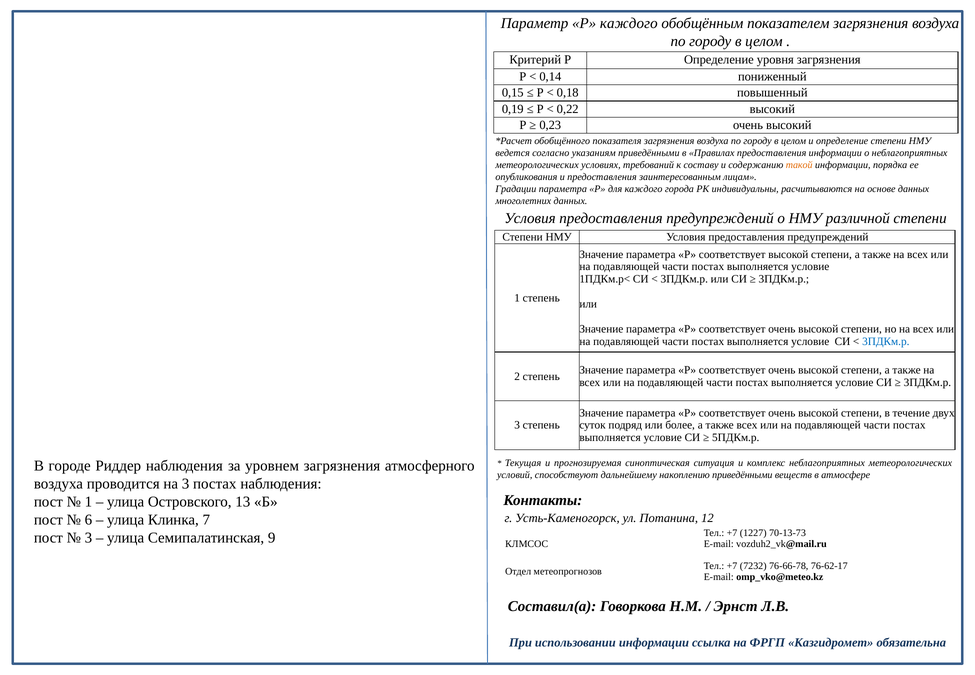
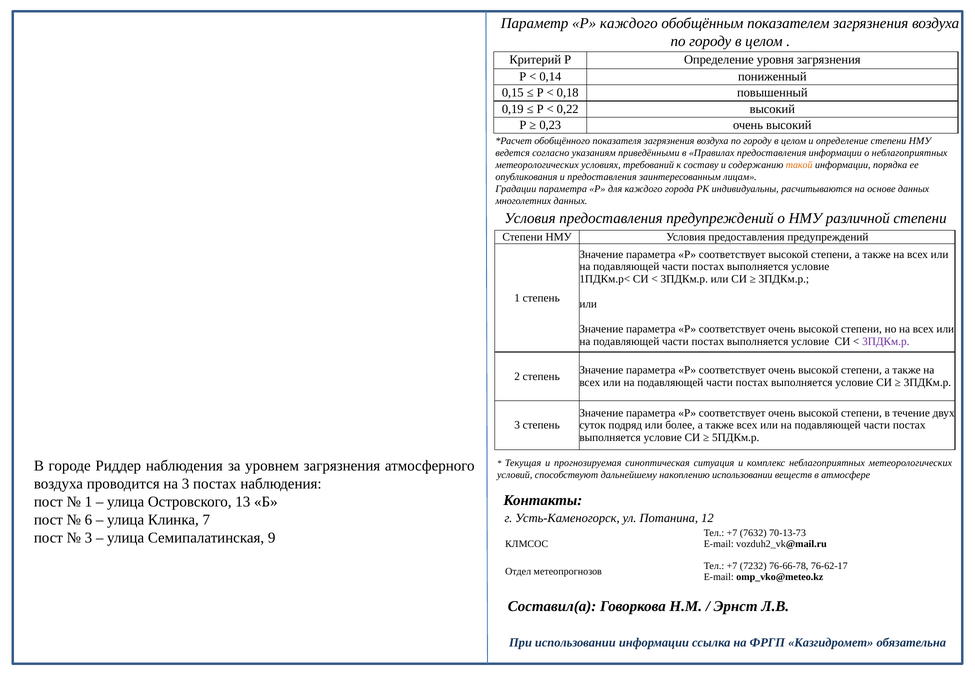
3ПДКм.р at (886, 342) colour: blue -> purple
накоплению приведёнными: приведёнными -> использовании
1227: 1227 -> 7632
